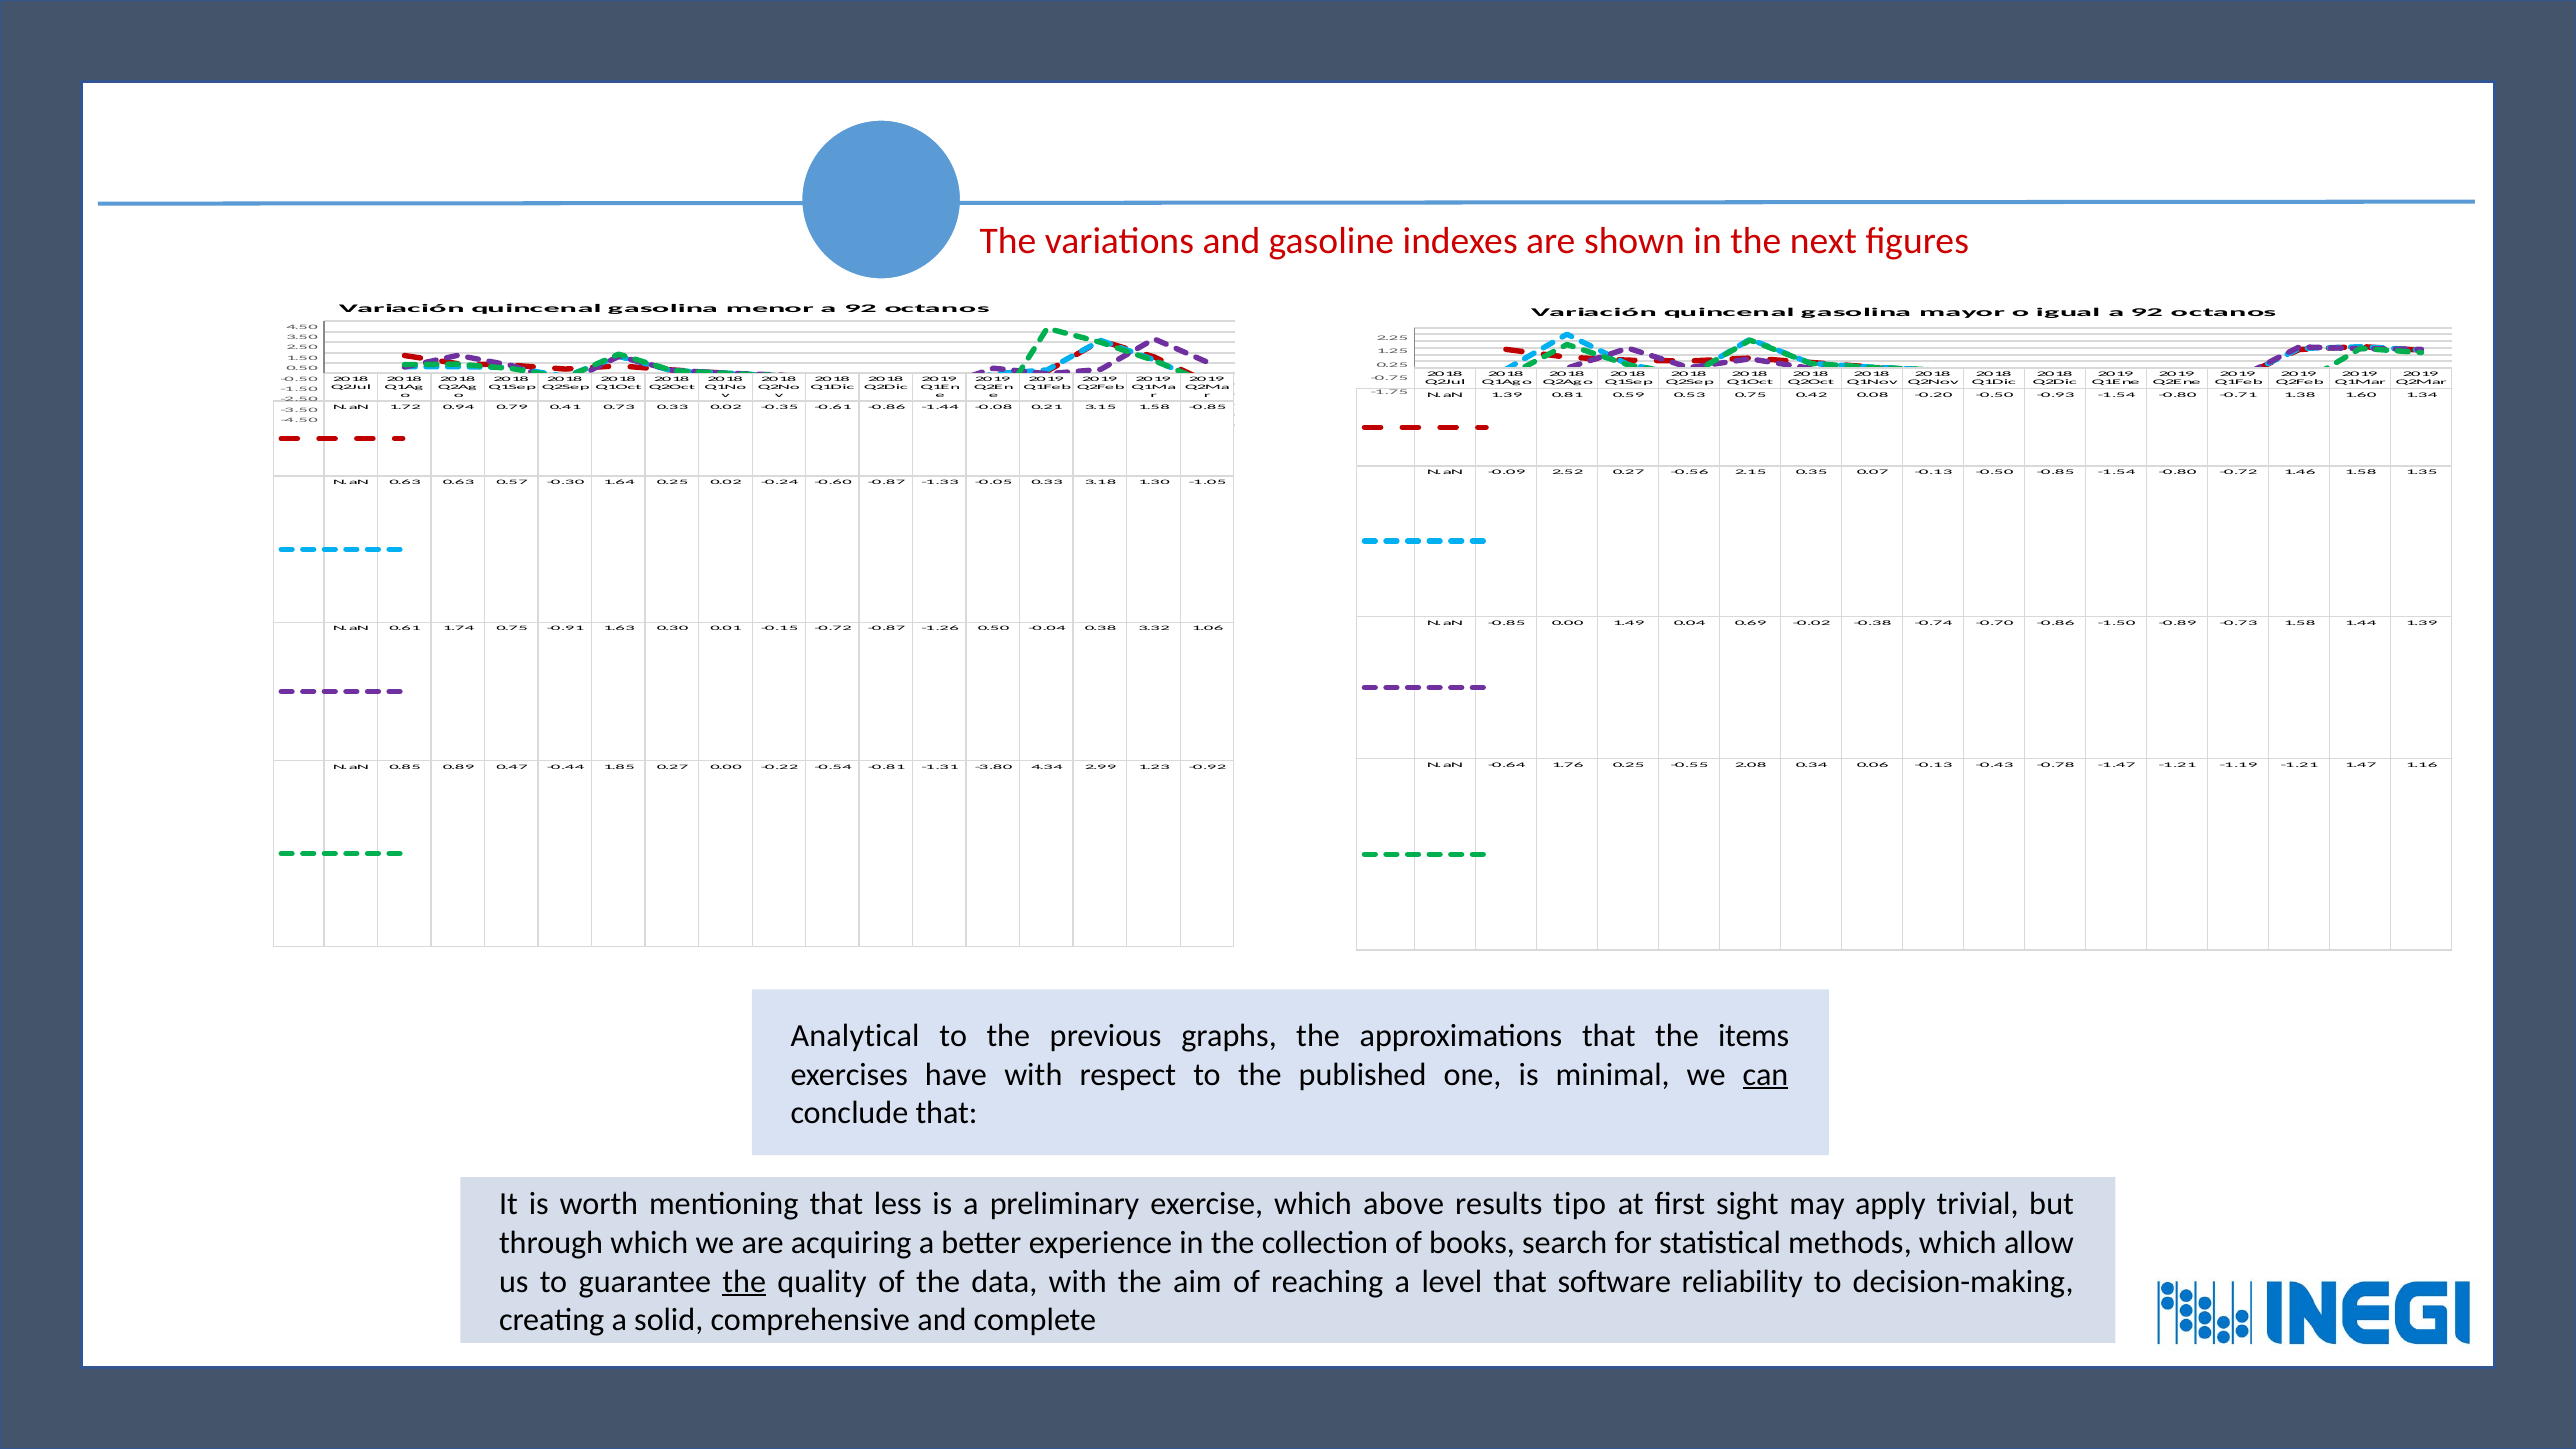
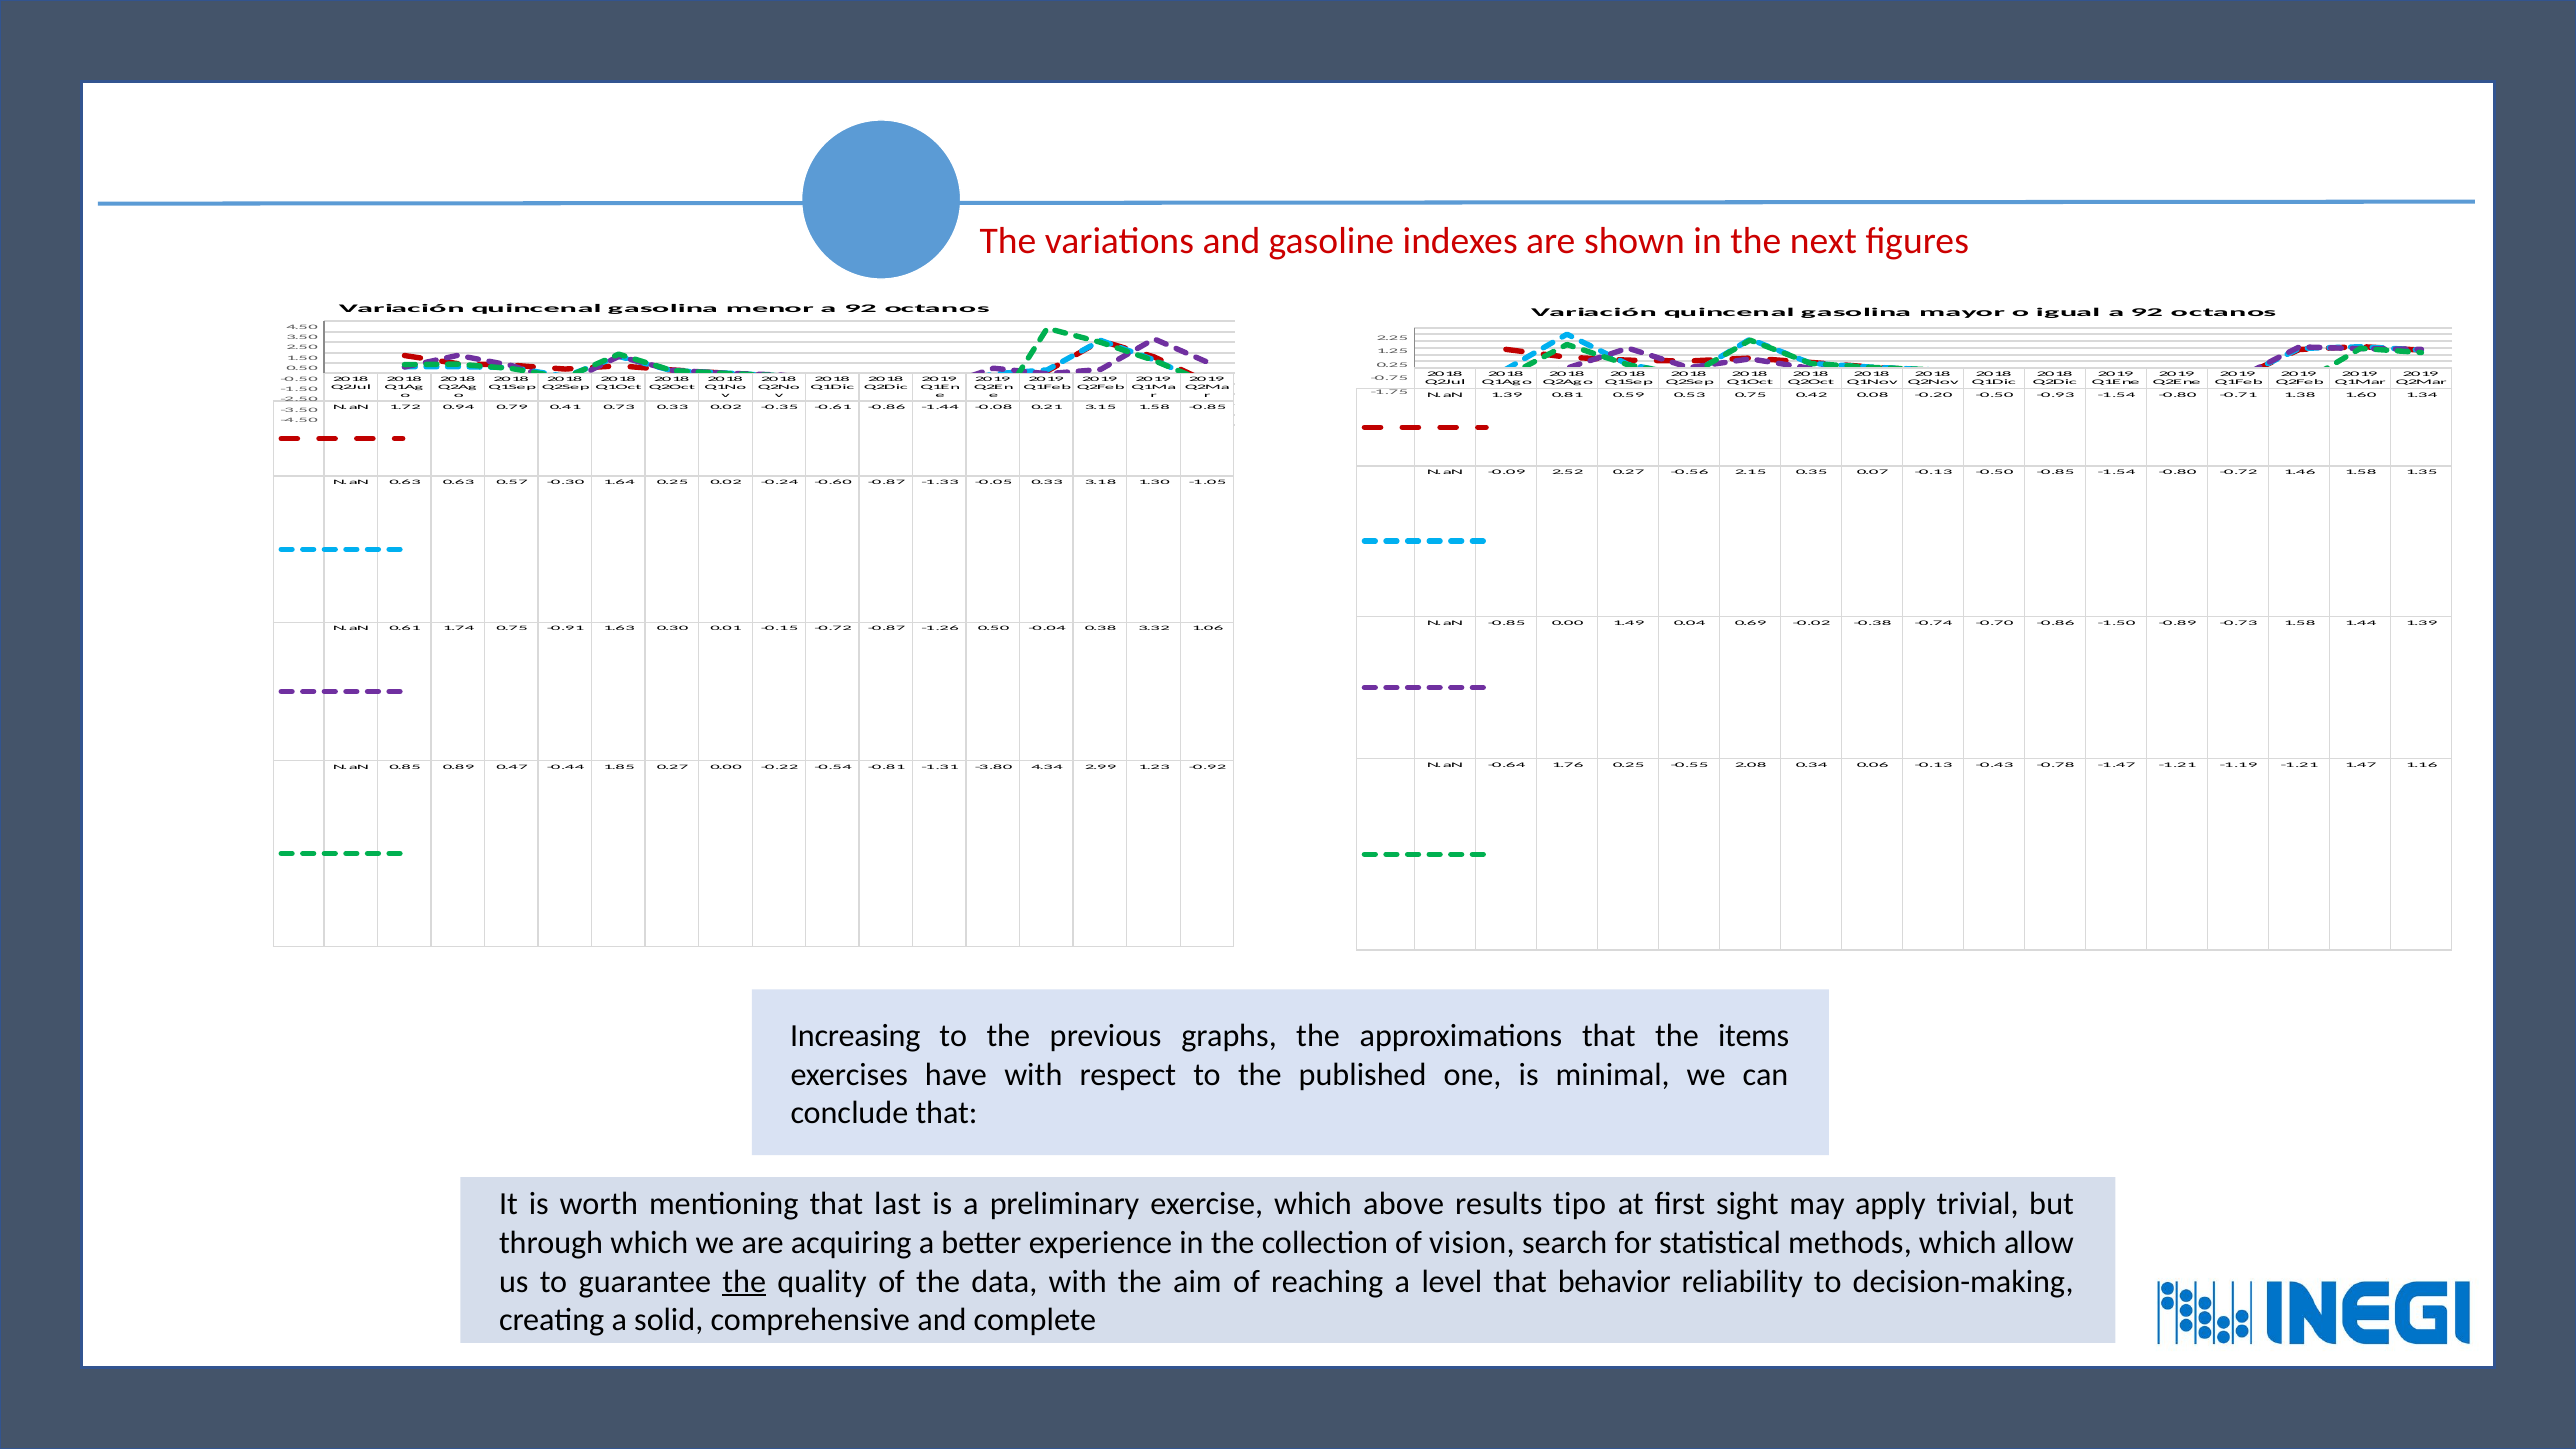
Analytical: Analytical -> Increasing
can underline: present -> none
less: less -> last
books: books -> vision
software: software -> behavior
